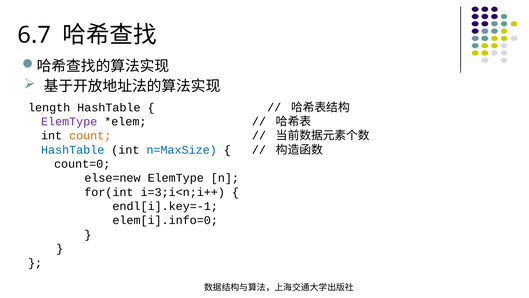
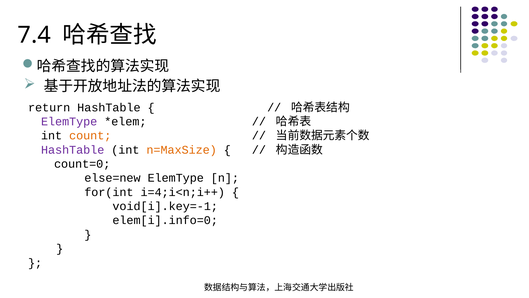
6.7: 6.7 -> 7.4
length: length -> return
HashTable at (73, 150) colour: blue -> purple
n=MaxSize colour: blue -> orange
i=3;i<n;i++: i=3;i<n;i++ -> i=4;i<n;i++
endl[i].key=-1: endl[i].key=-1 -> void[i].key=-1
